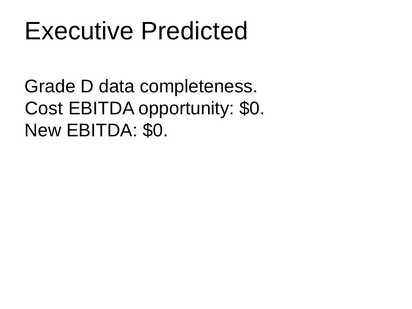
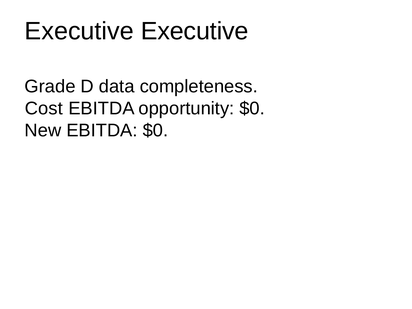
Executive Predicted: Predicted -> Executive
